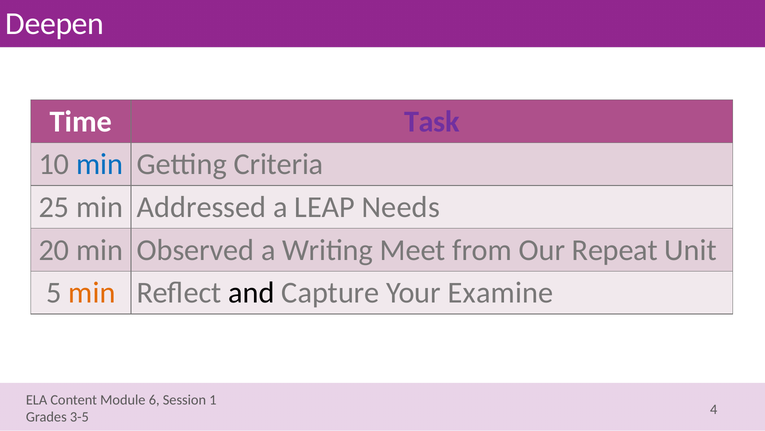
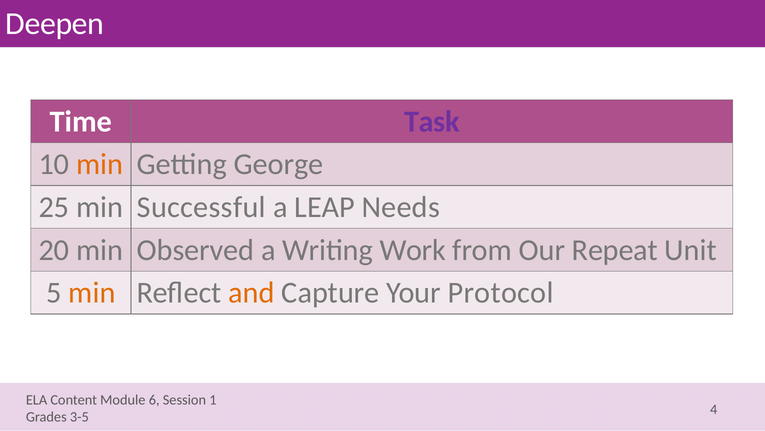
min at (100, 164) colour: blue -> orange
Criteria: Criteria -> George
Addressed: Addressed -> Successful
Meet: Meet -> Work
and colour: black -> orange
Examine: Examine -> Protocol
